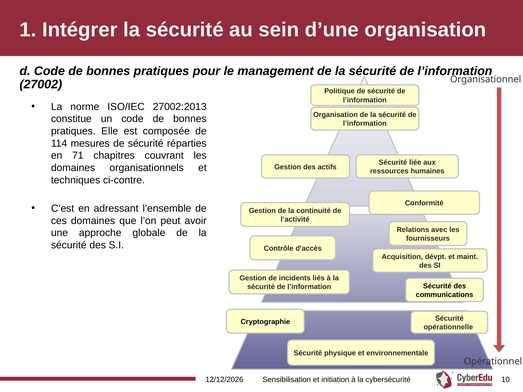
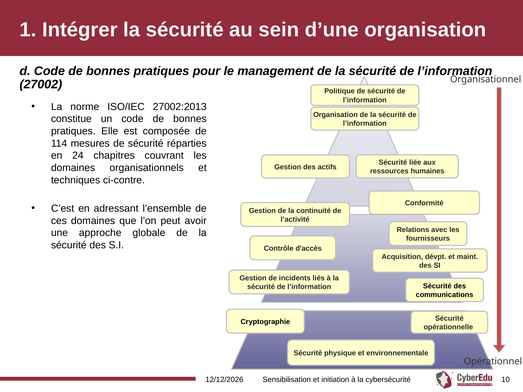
71: 71 -> 24
